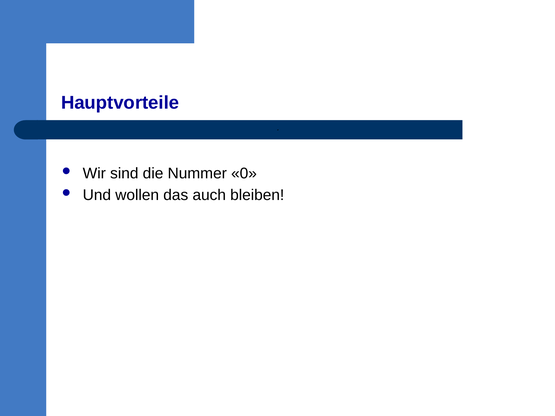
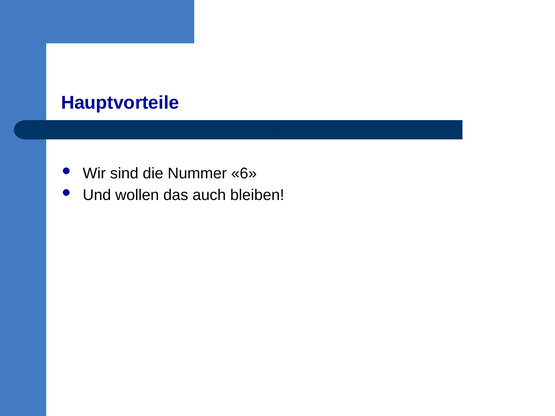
0: 0 -> 6
